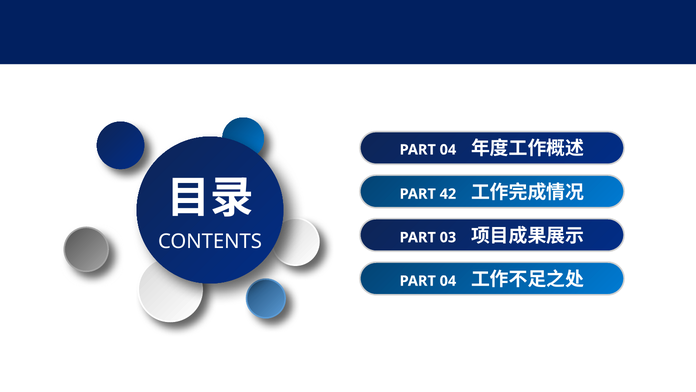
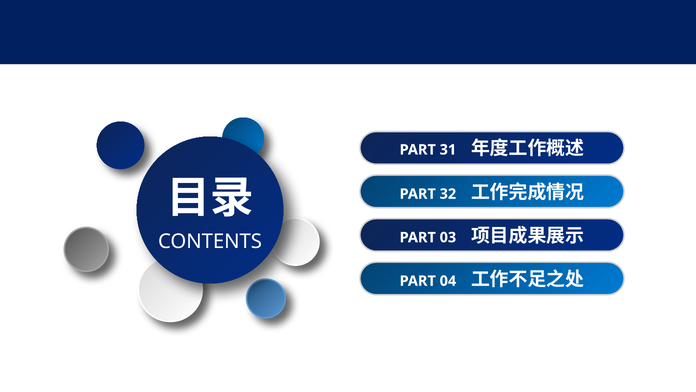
04 at (448, 150): 04 -> 31
42: 42 -> 32
